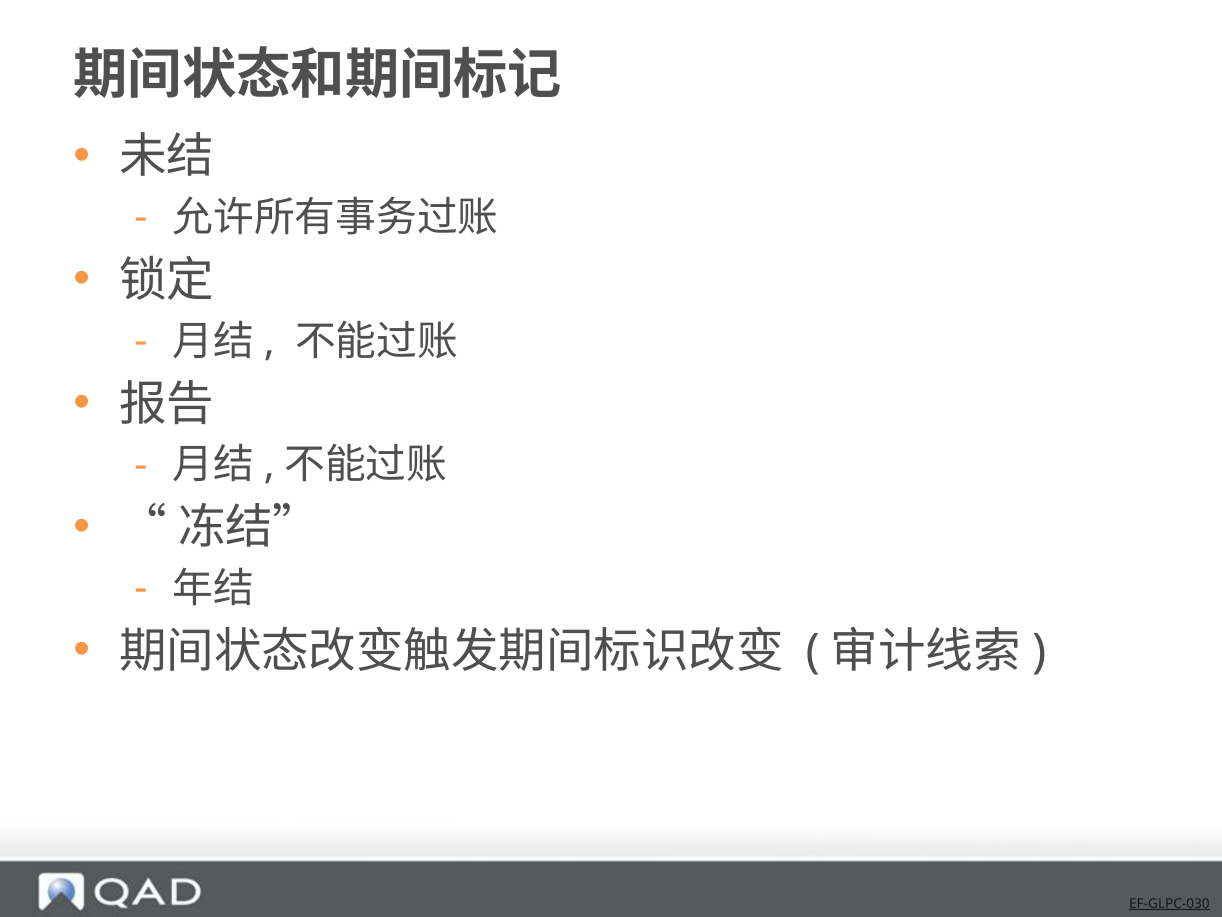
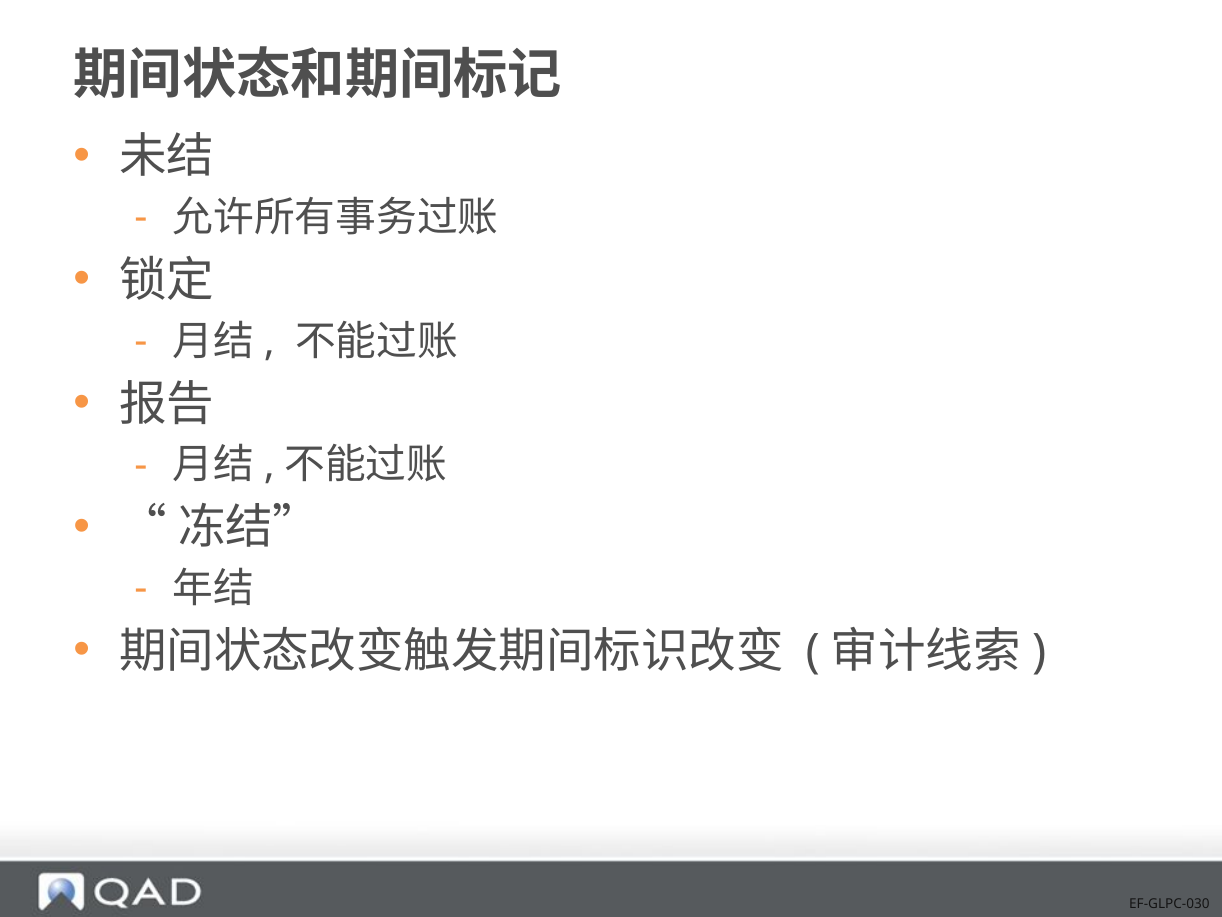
EF-GLPC-030 underline: present -> none
